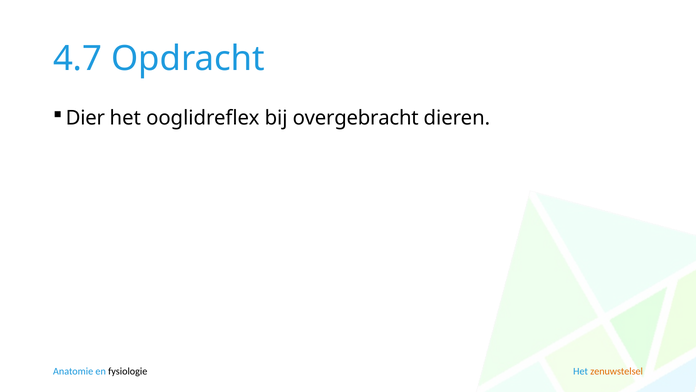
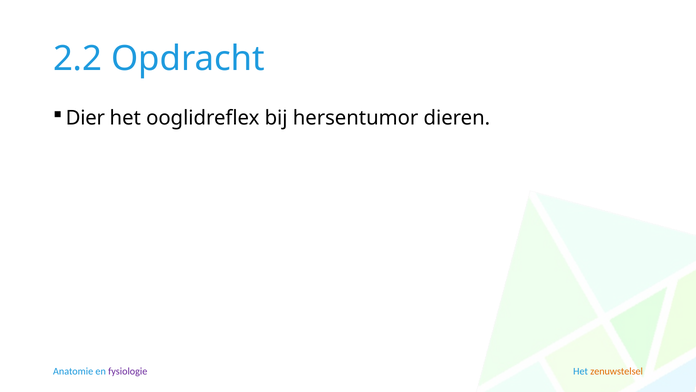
4.7: 4.7 -> 2.2
overgebracht: overgebracht -> hersentumor
fysiologie colour: black -> purple
